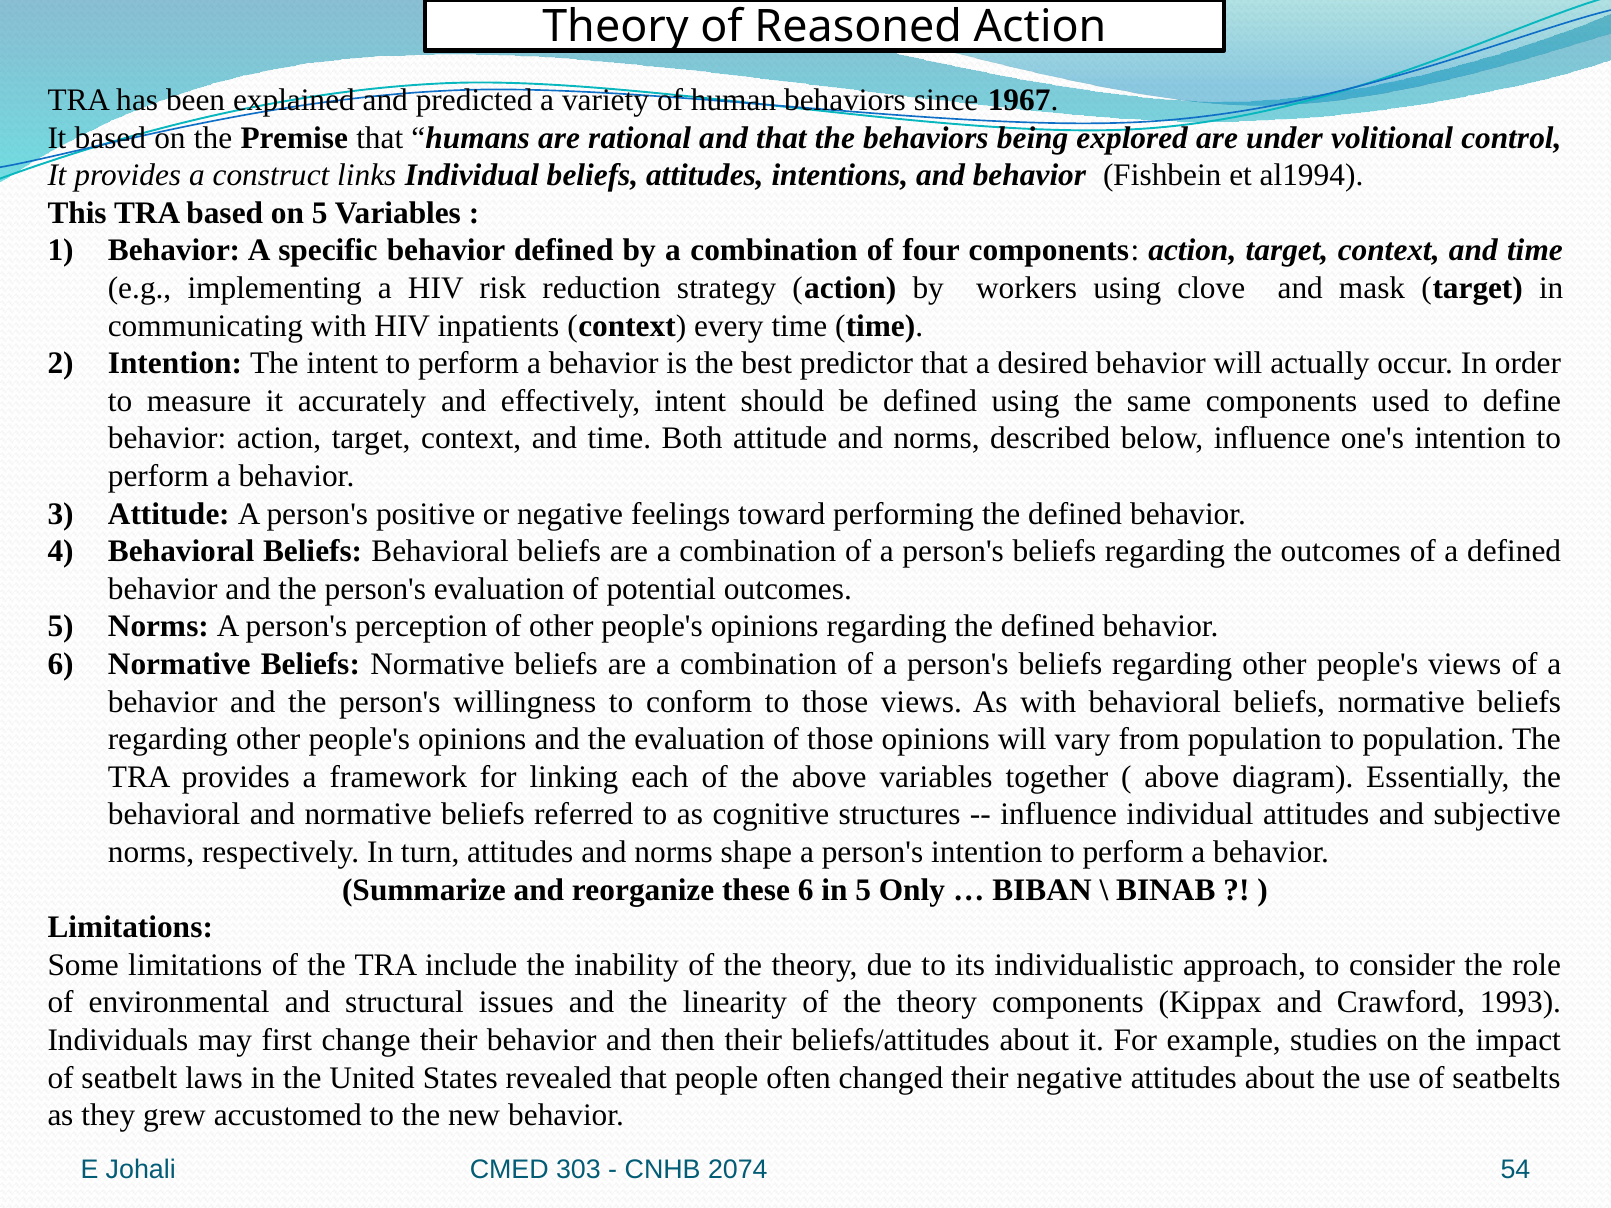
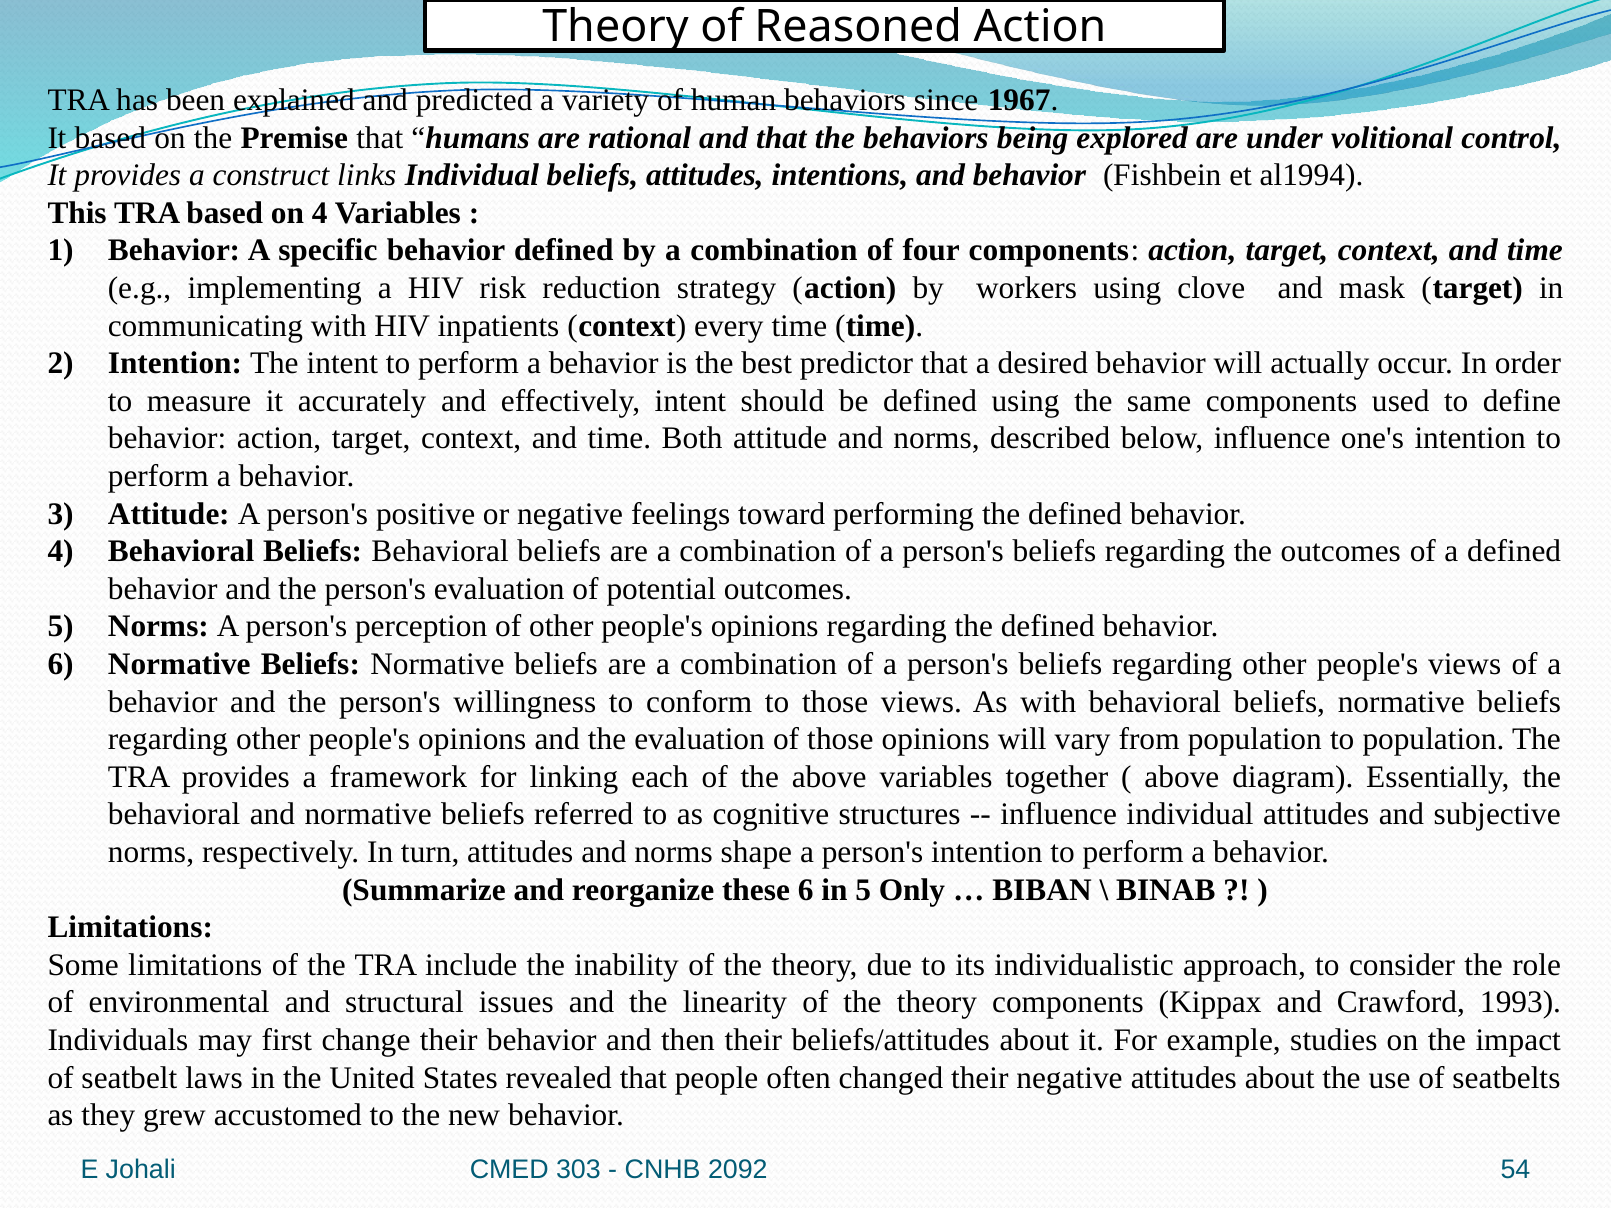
on 5: 5 -> 4
2074: 2074 -> 2092
